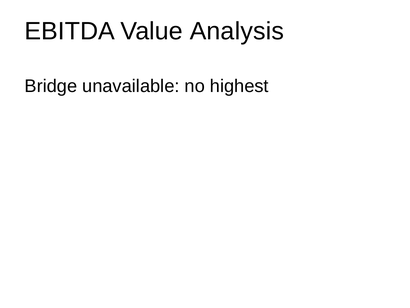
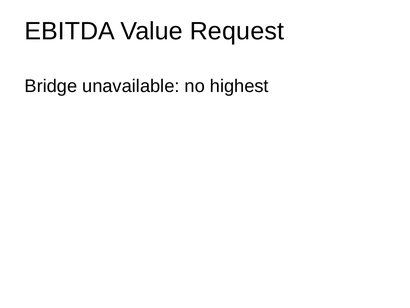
Analysis: Analysis -> Request
